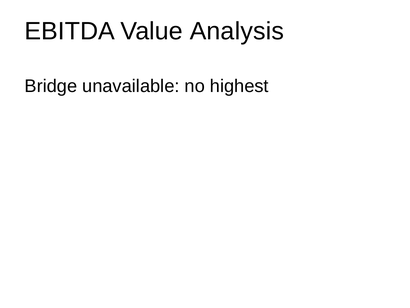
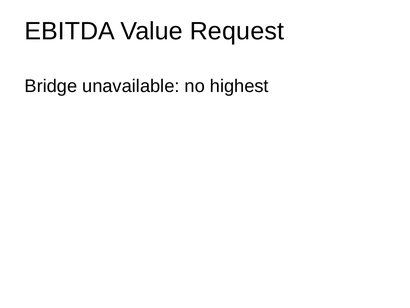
Analysis: Analysis -> Request
